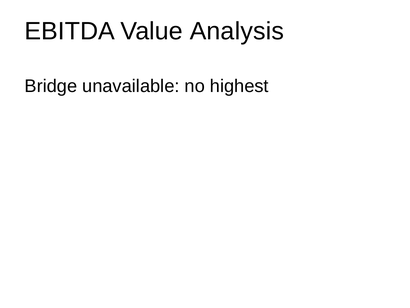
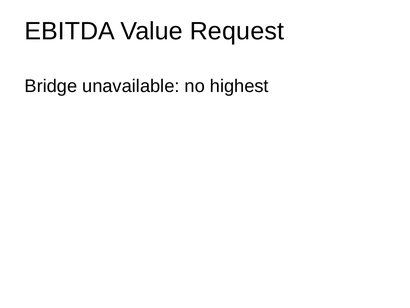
Analysis: Analysis -> Request
